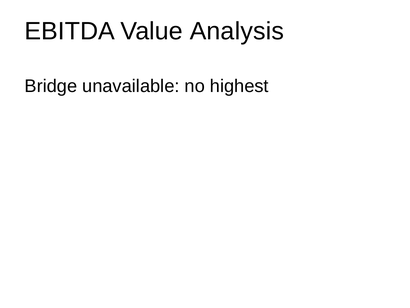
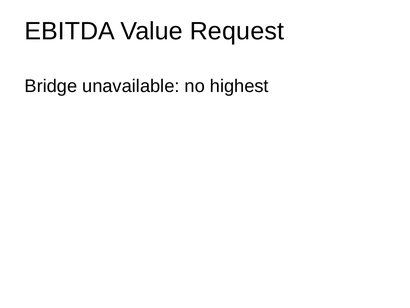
Analysis: Analysis -> Request
